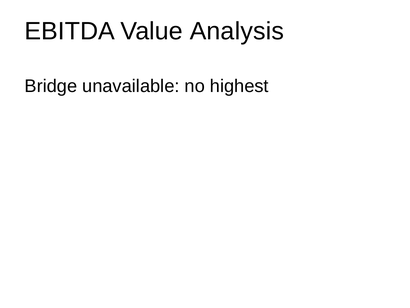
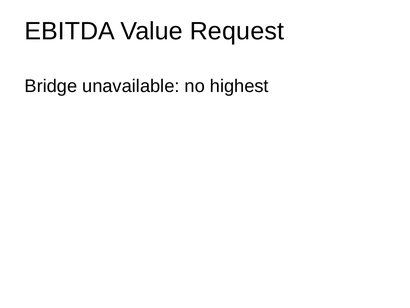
Analysis: Analysis -> Request
